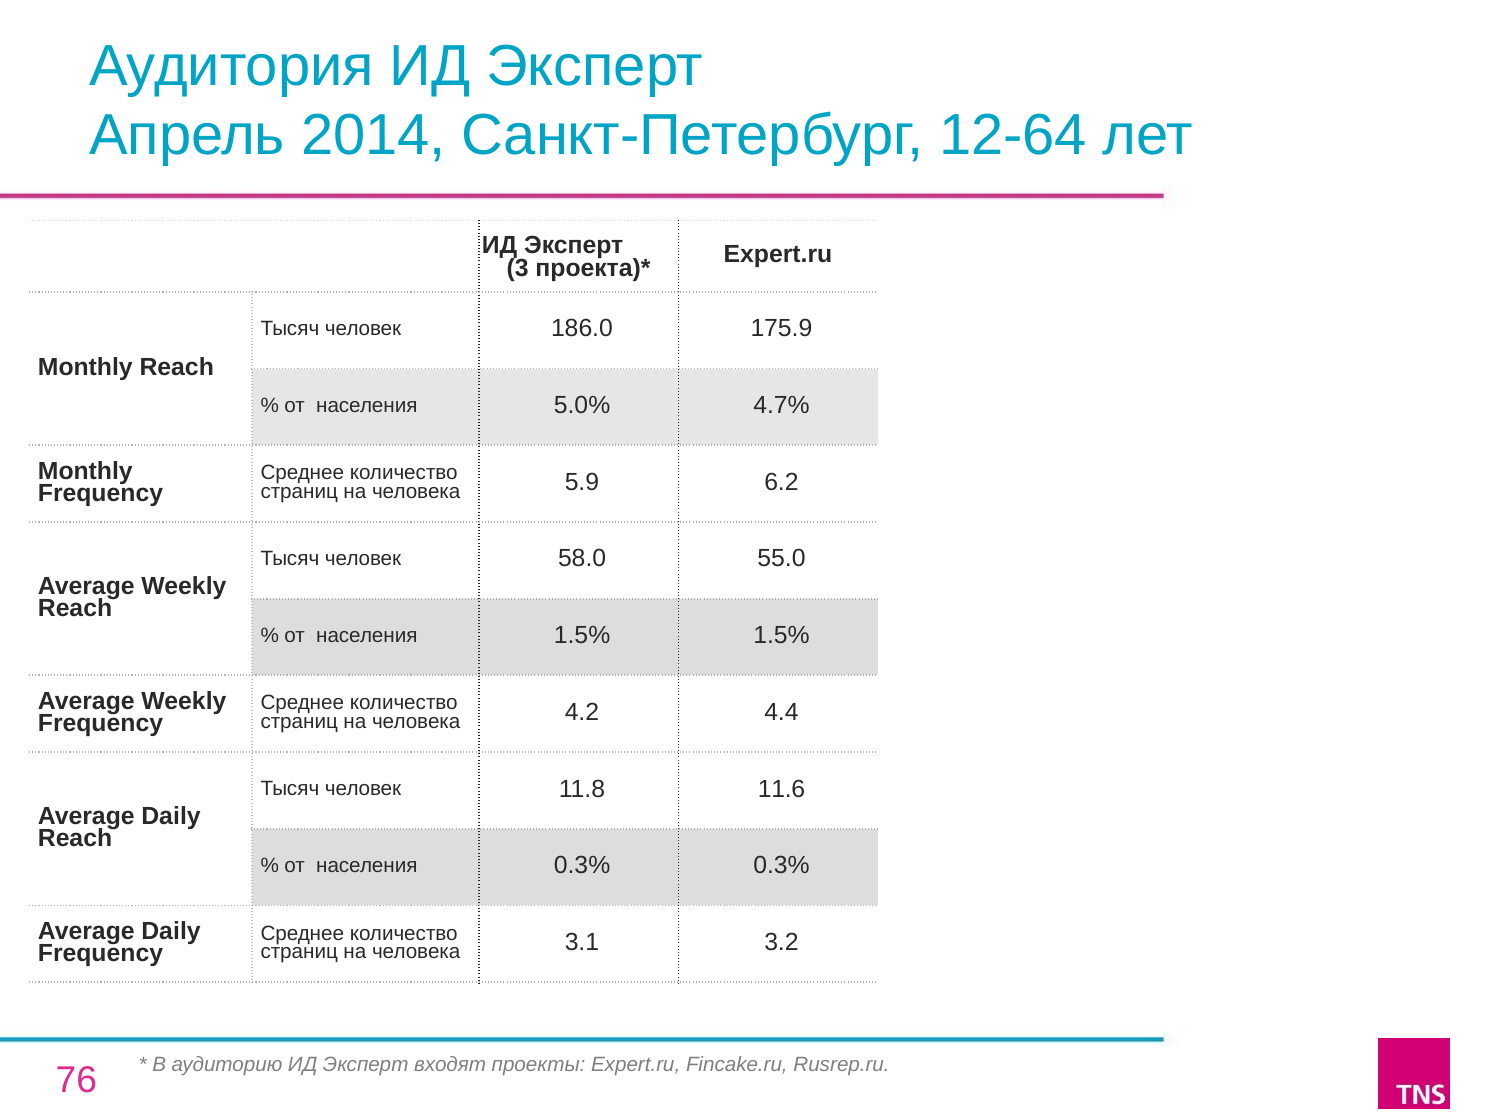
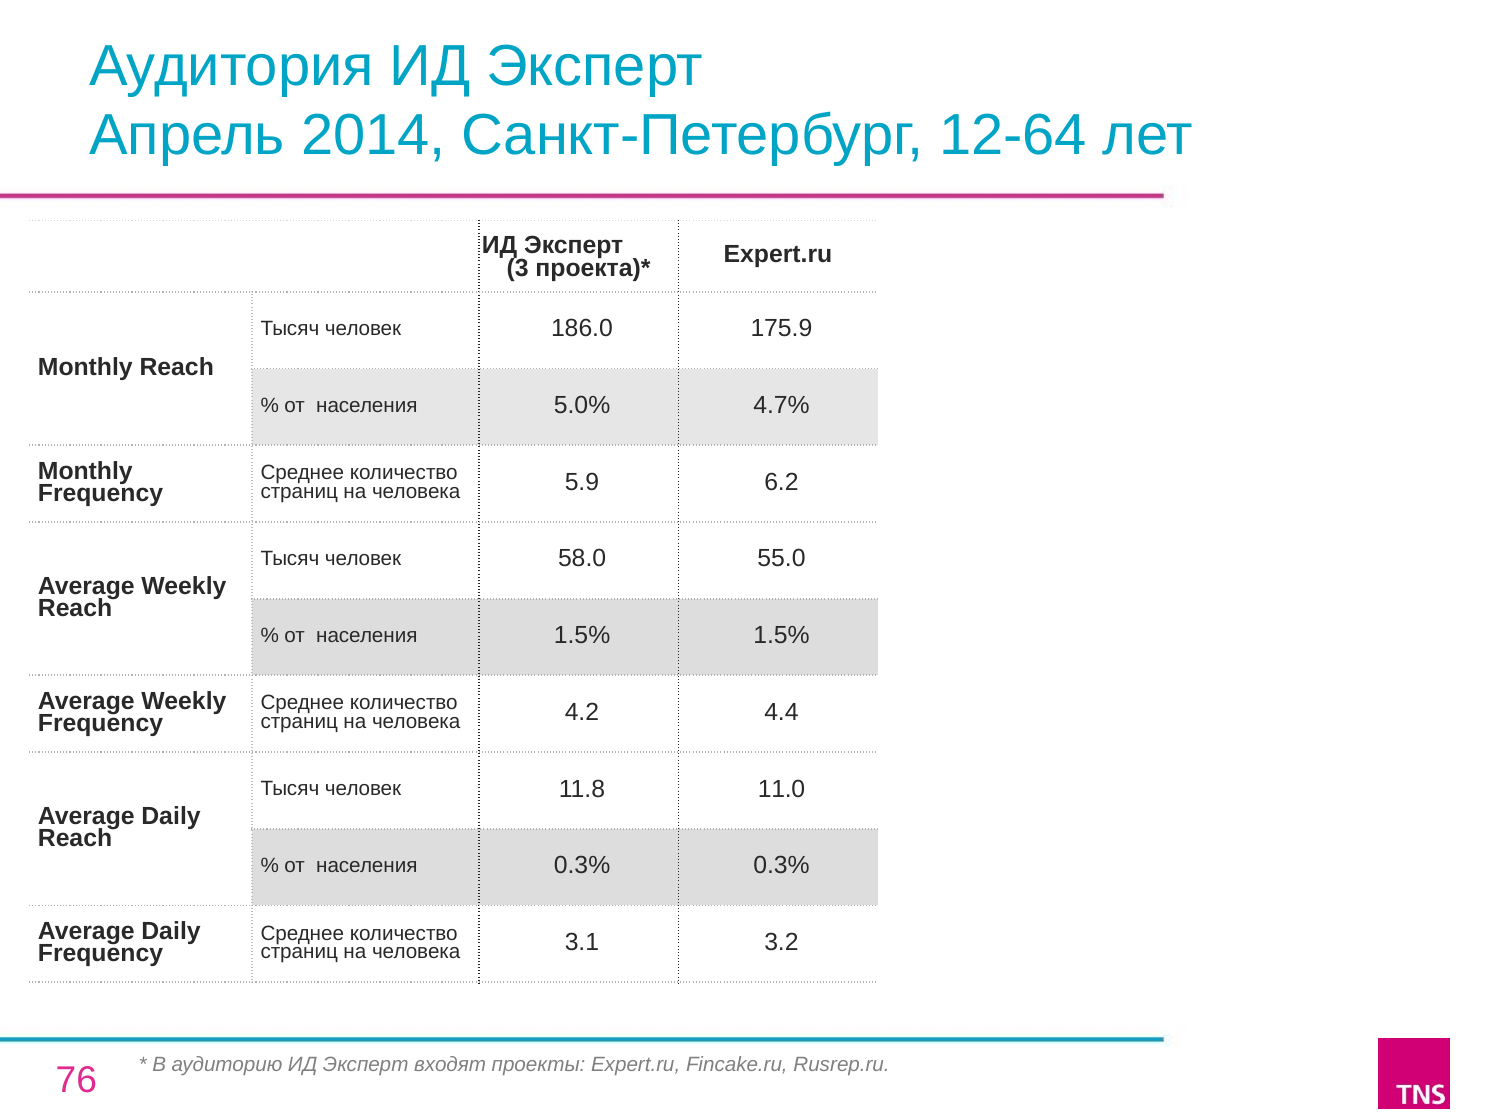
11.6: 11.6 -> 11.0
